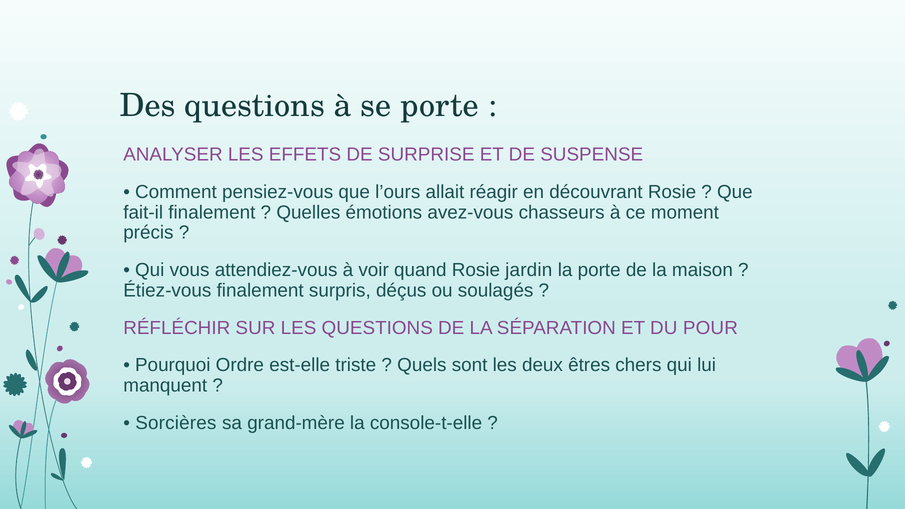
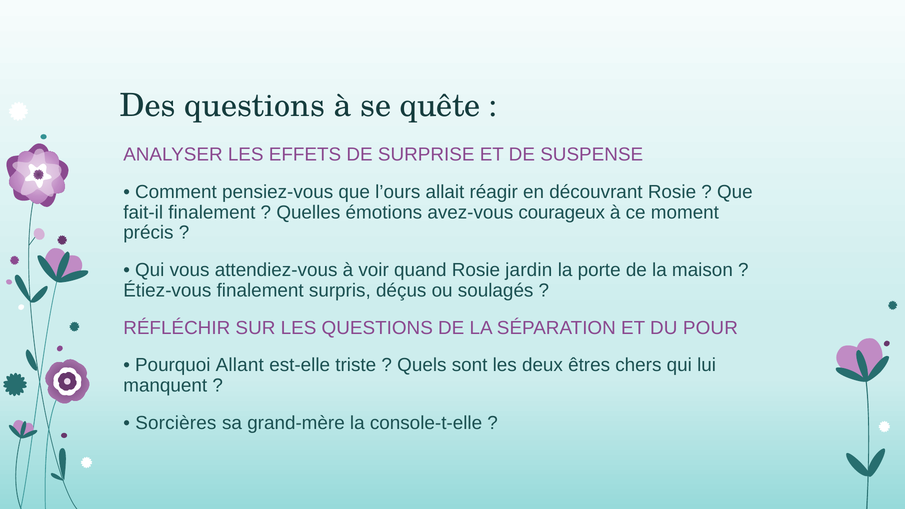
se porte: porte -> quête
chasseurs: chasseurs -> courageux
Ordre: Ordre -> Allant
